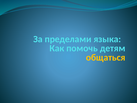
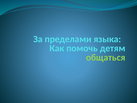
общаться colour: yellow -> light green
